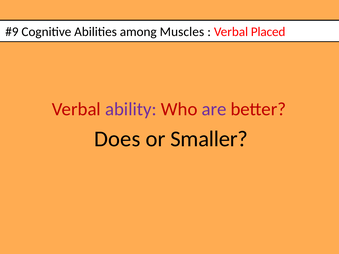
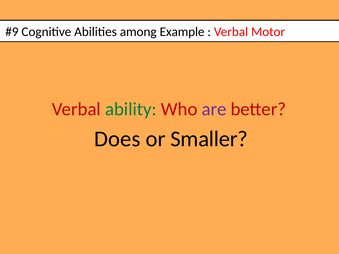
Muscles: Muscles -> Example
Placed: Placed -> Motor
ability colour: purple -> green
